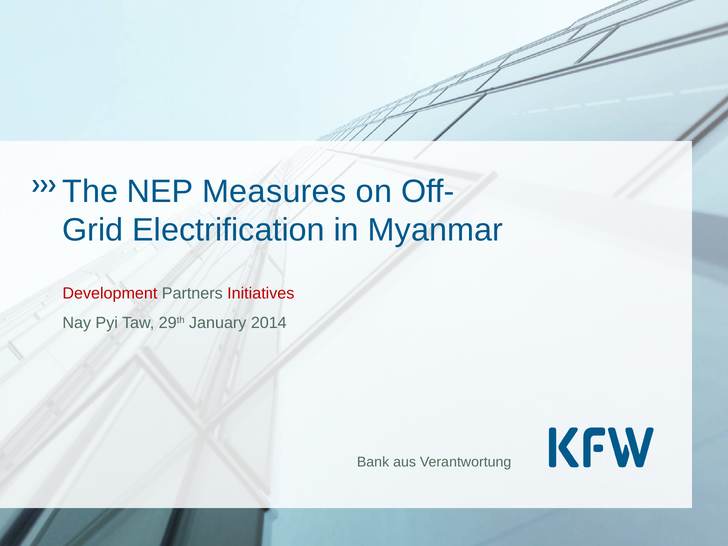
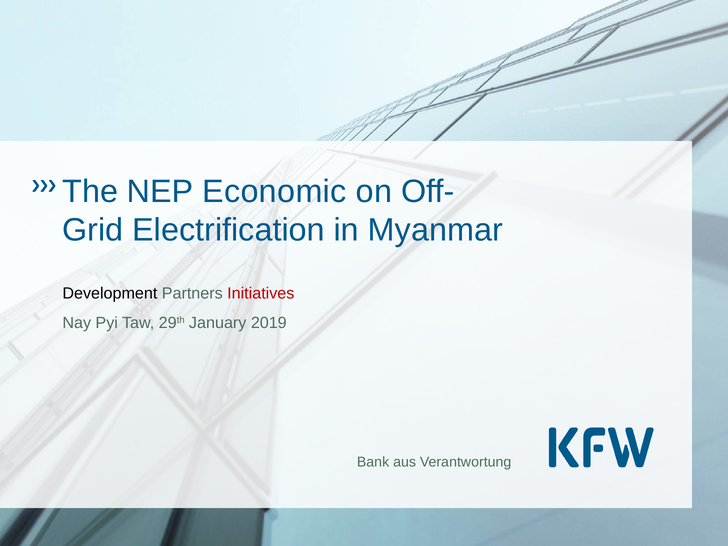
Measures: Measures -> Economic
Development colour: red -> black
2014: 2014 -> 2019
